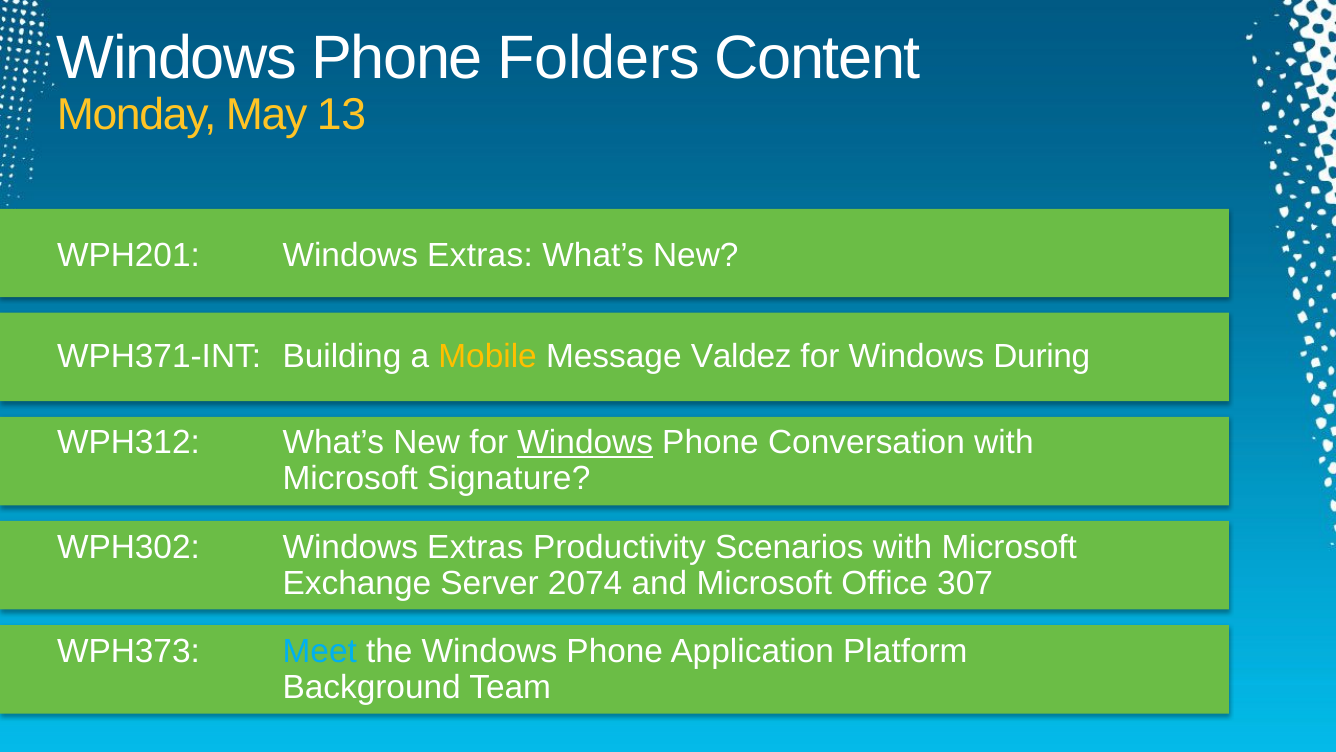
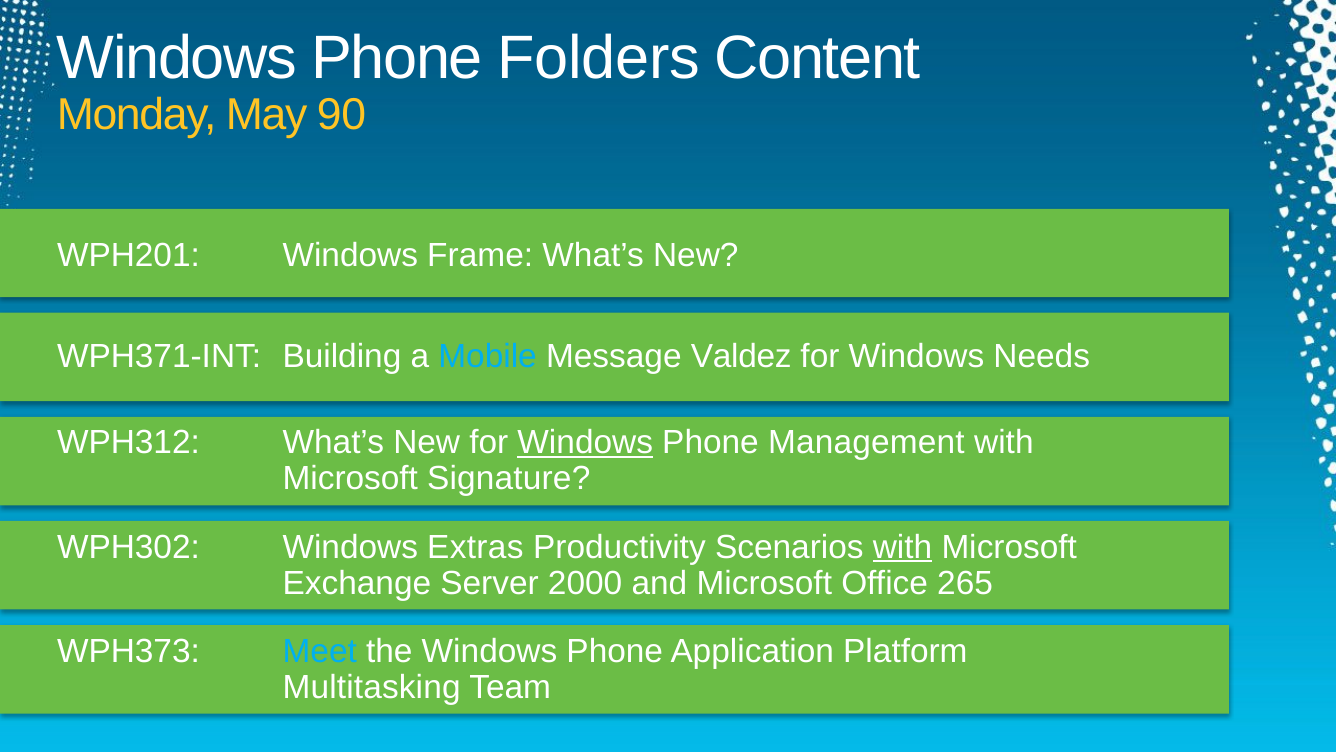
13: 13 -> 90
WPH201 Windows Extras: Extras -> Frame
Mobile colour: yellow -> light blue
During: During -> Needs
Conversation: Conversation -> Management
with at (903, 547) underline: none -> present
2074: 2074 -> 2000
307: 307 -> 265
Background: Background -> Multitasking
